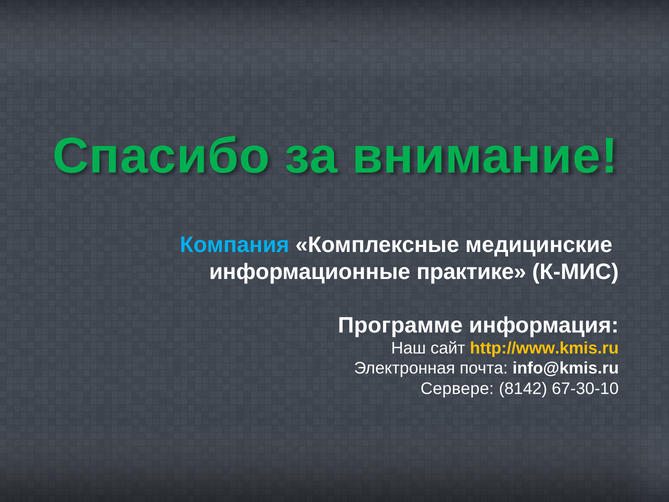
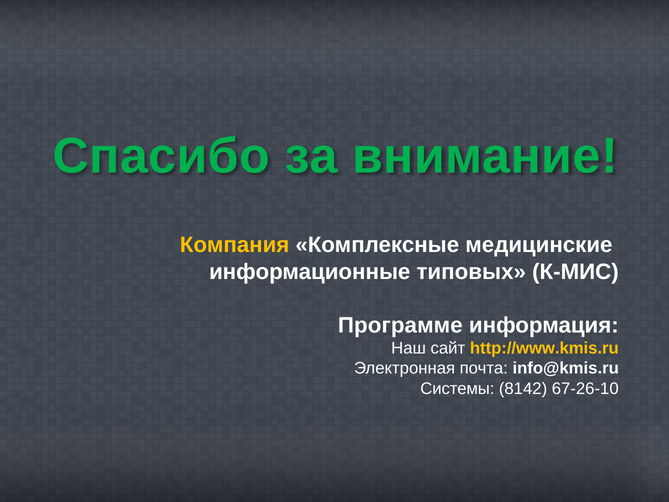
Компания colour: light blue -> yellow
практике: практике -> типовых
Сервере: Сервере -> Системы
67-30-10: 67-30-10 -> 67-26-10
